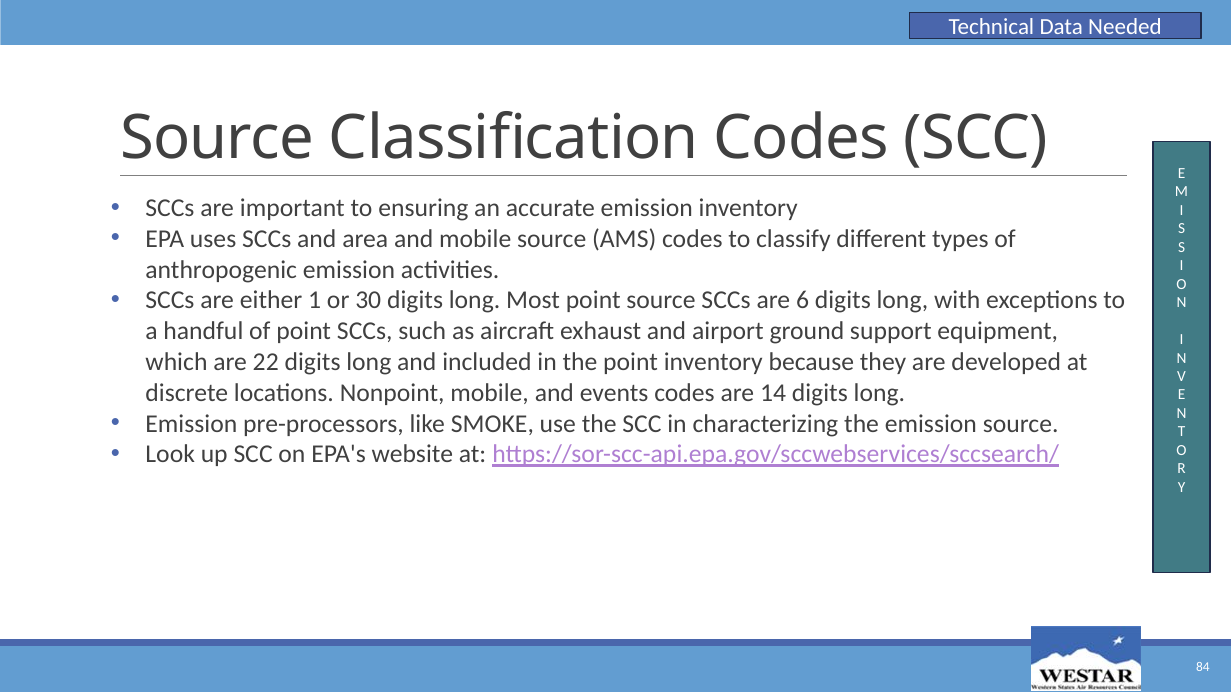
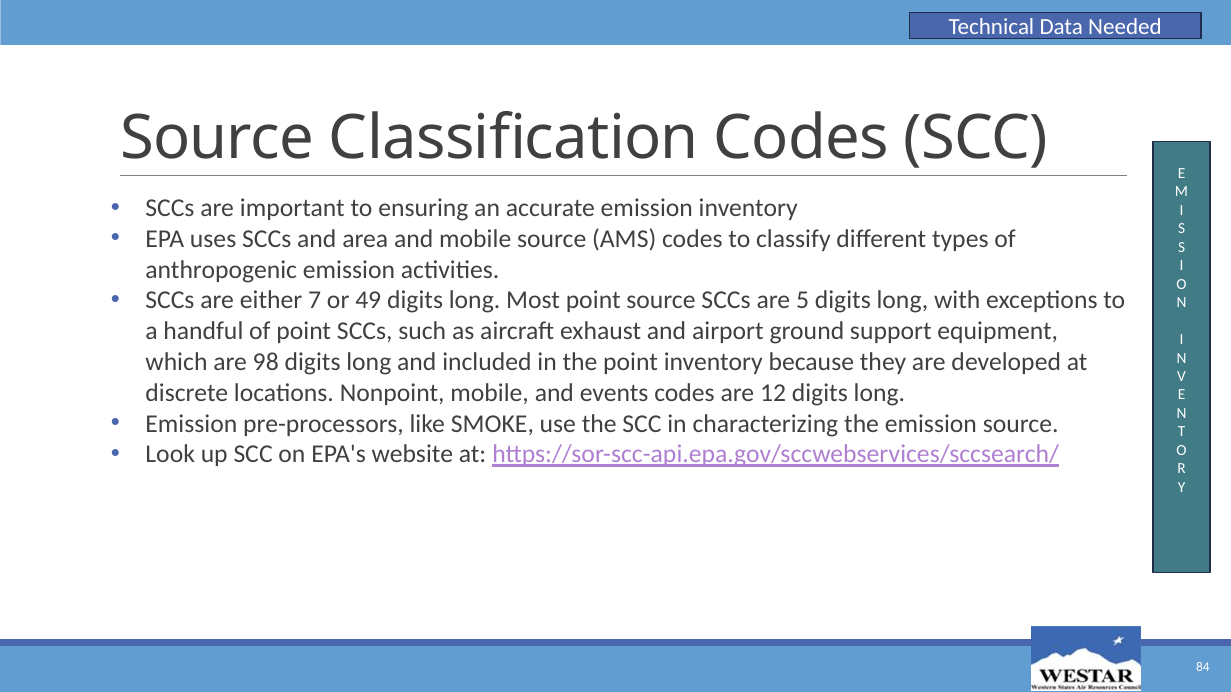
1: 1 -> 7
30: 30 -> 49
6: 6 -> 5
22: 22 -> 98
14: 14 -> 12
